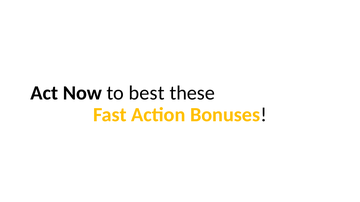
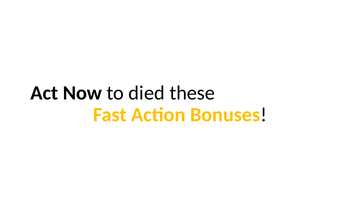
best: best -> died
